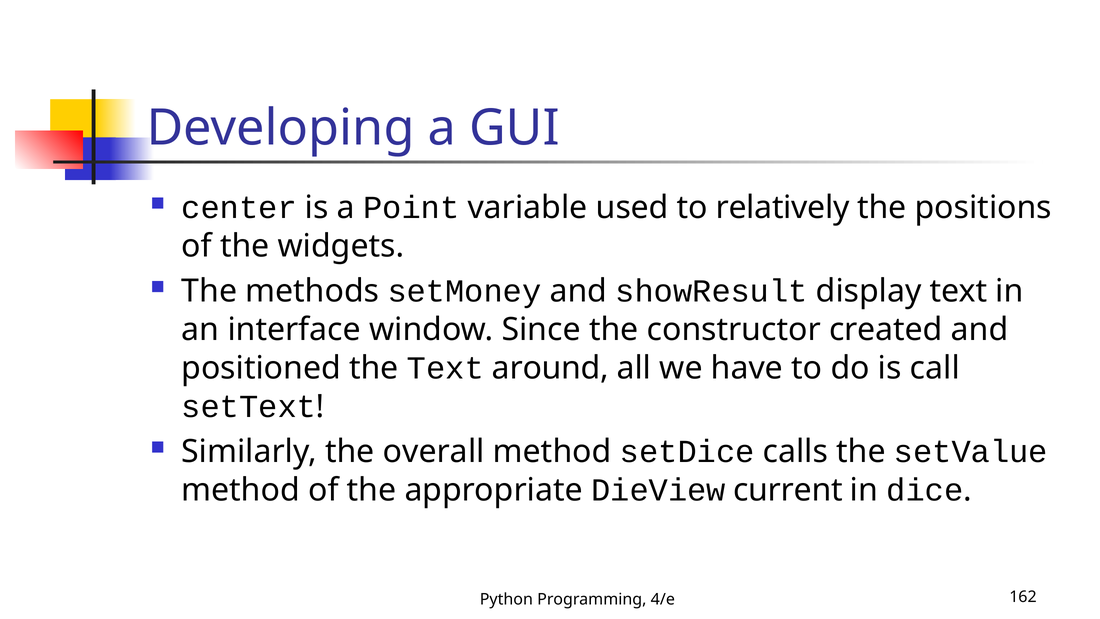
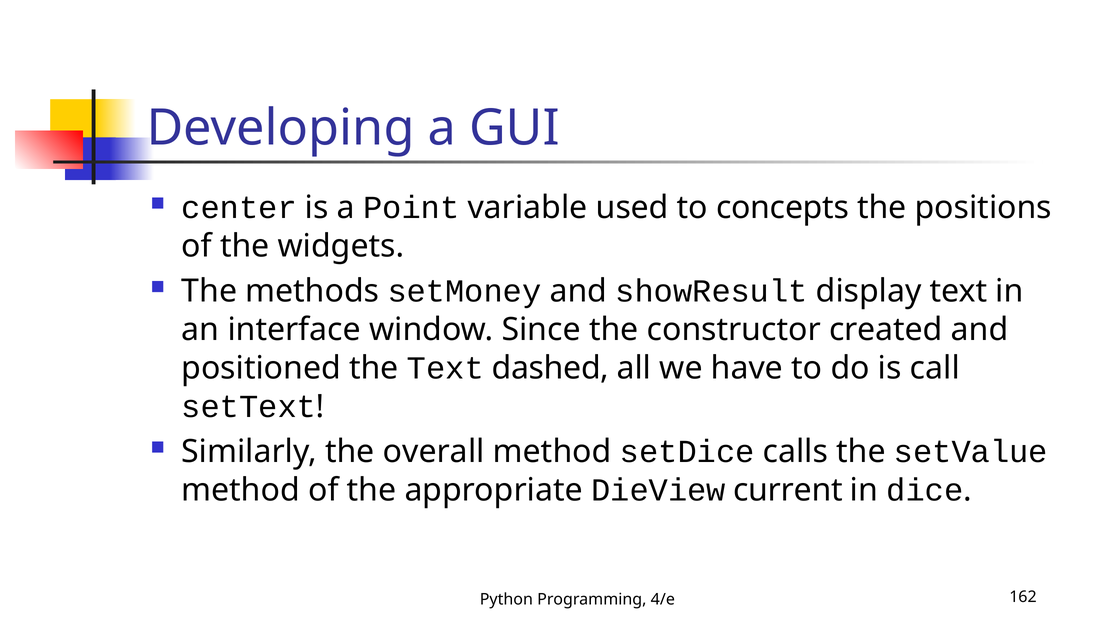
relatively: relatively -> concepts
around: around -> dashed
